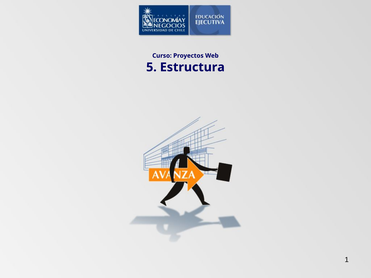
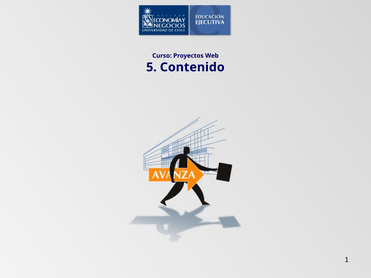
Estructura: Estructura -> Contenido
